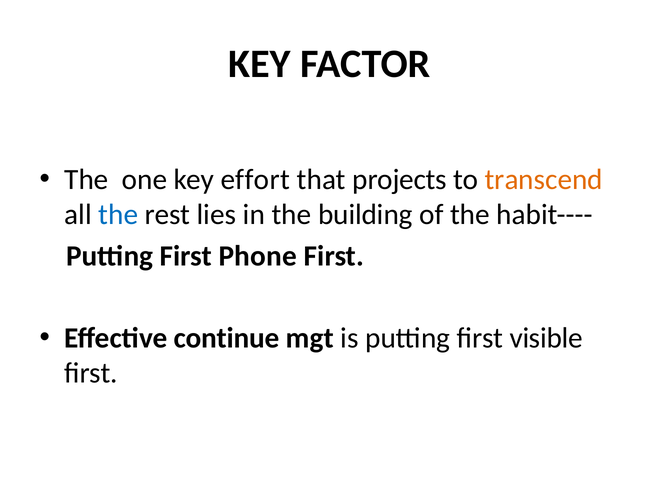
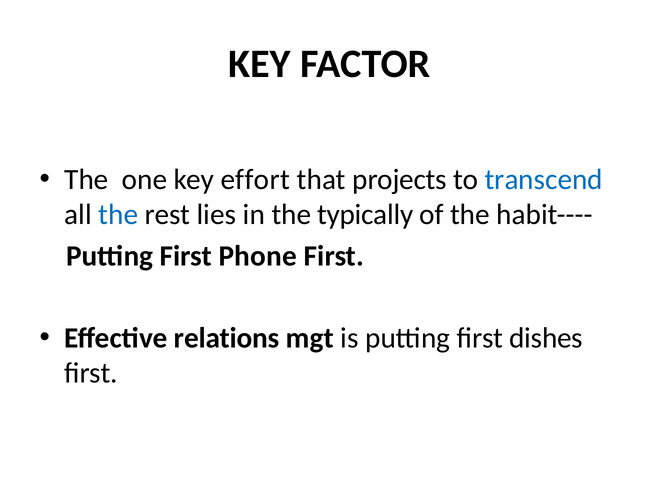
transcend colour: orange -> blue
building: building -> typically
continue: continue -> relations
visible: visible -> dishes
